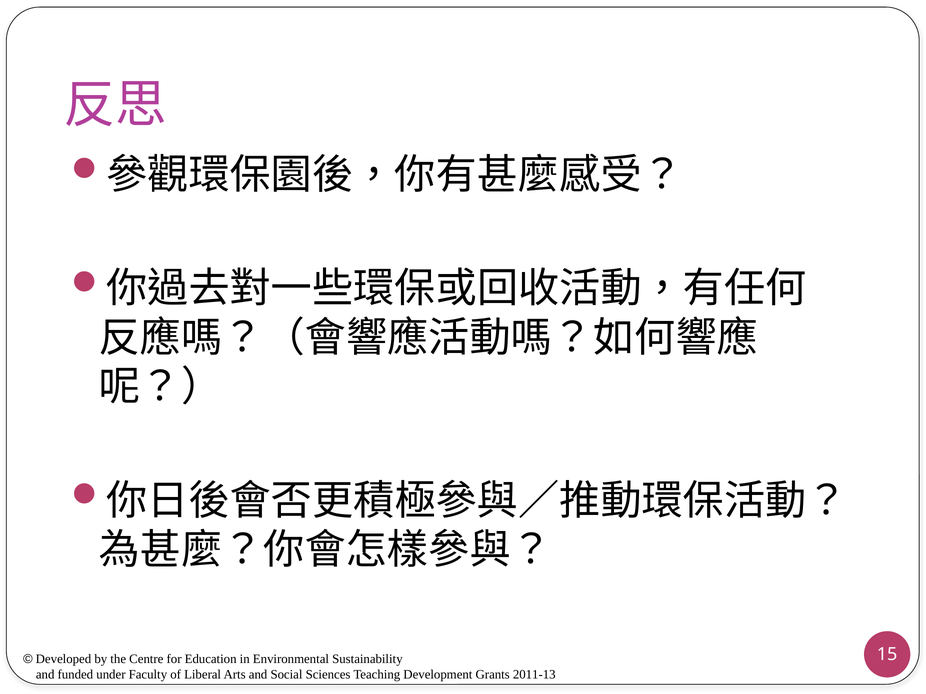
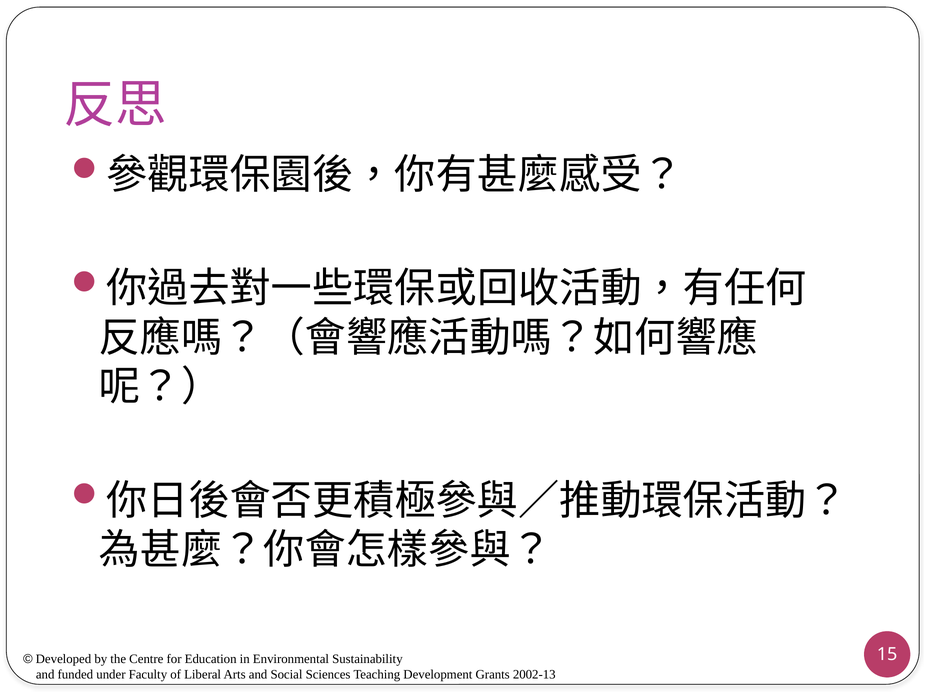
2011-13: 2011-13 -> 2002-13
